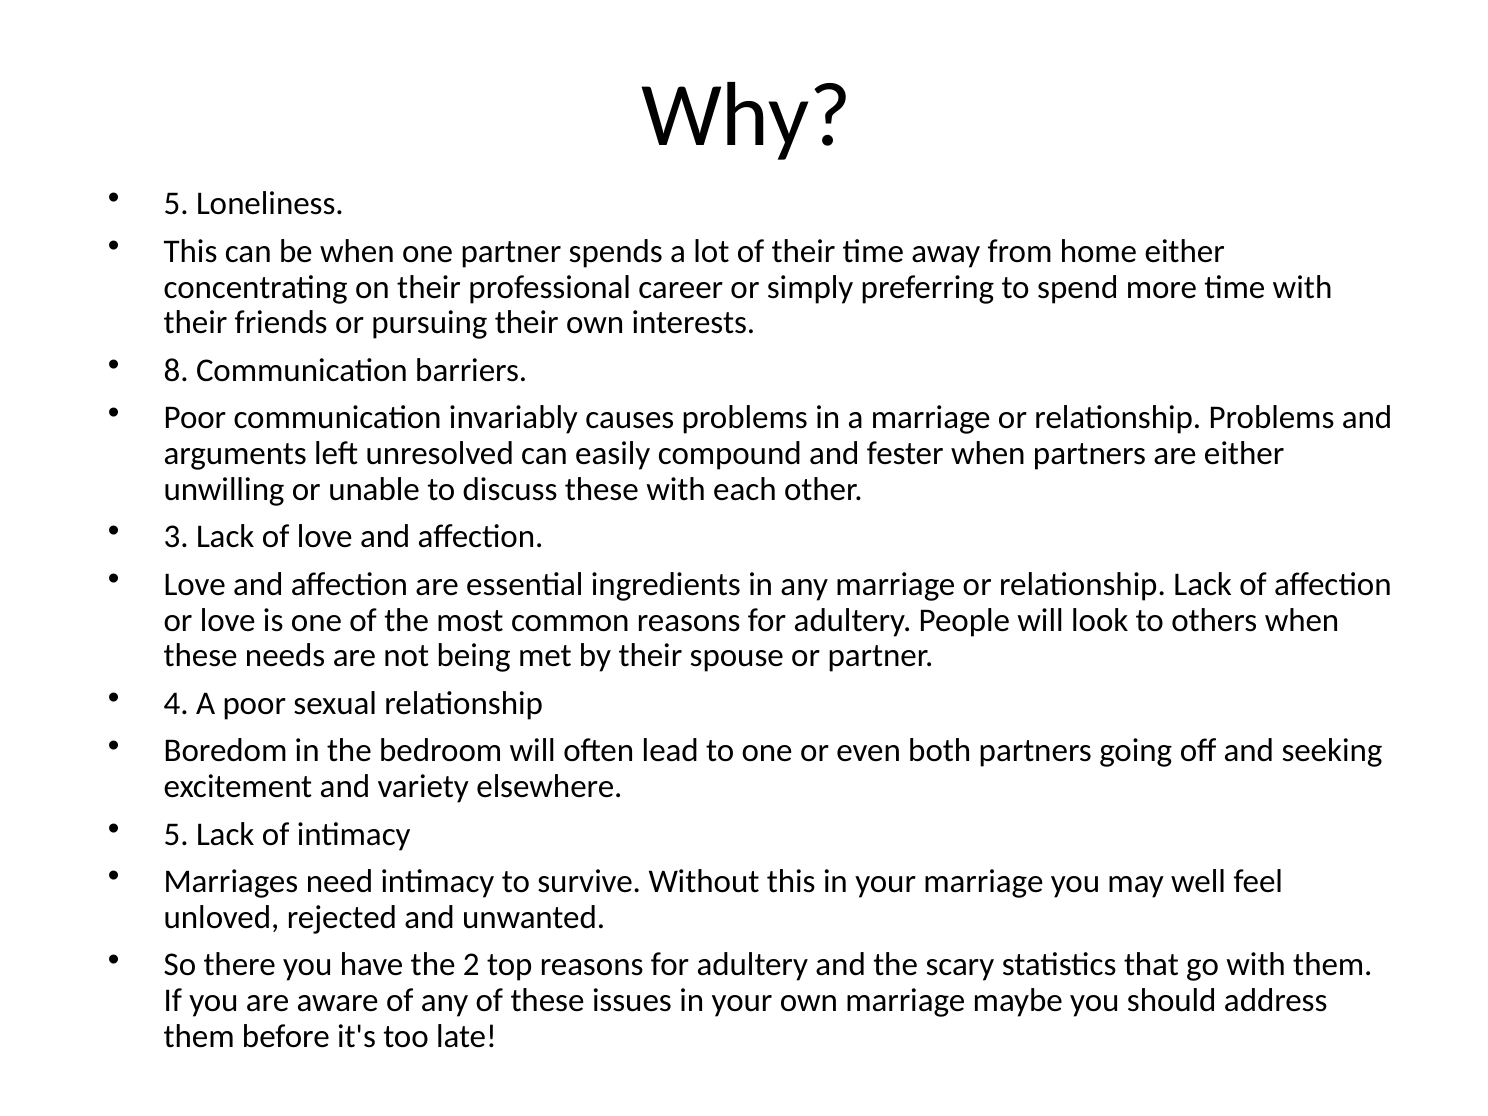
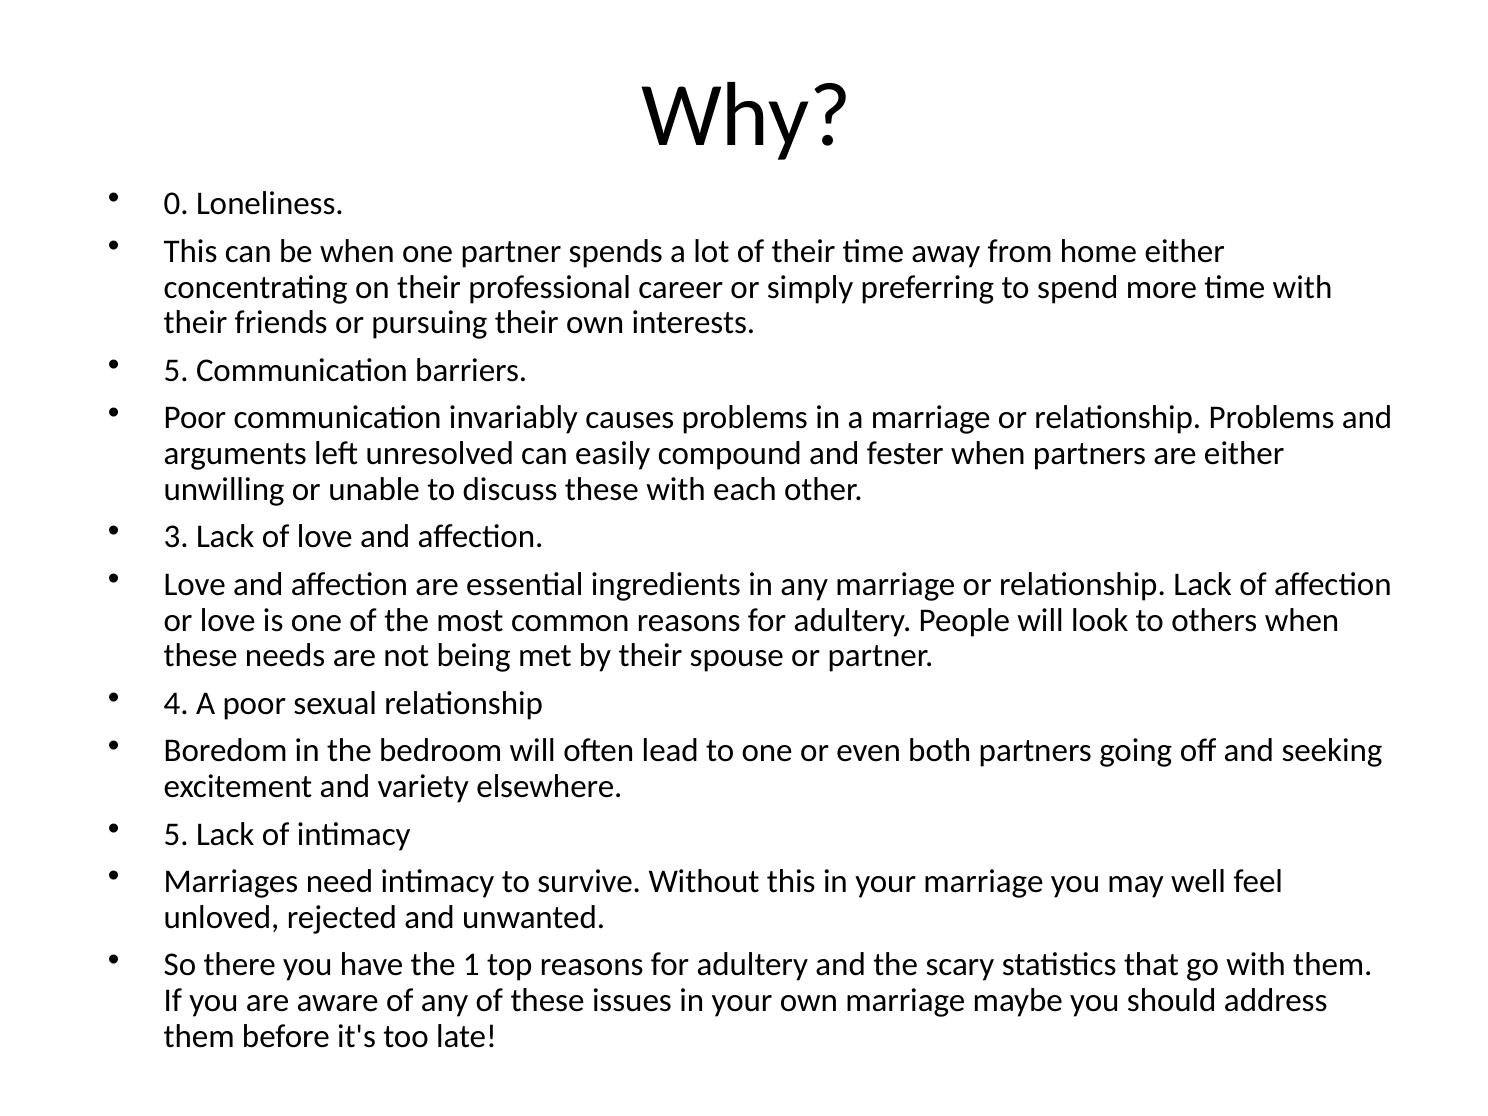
5 at (176, 204): 5 -> 0
8 at (176, 370): 8 -> 5
2: 2 -> 1
